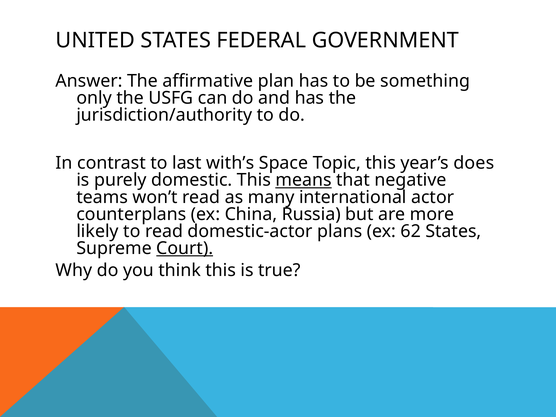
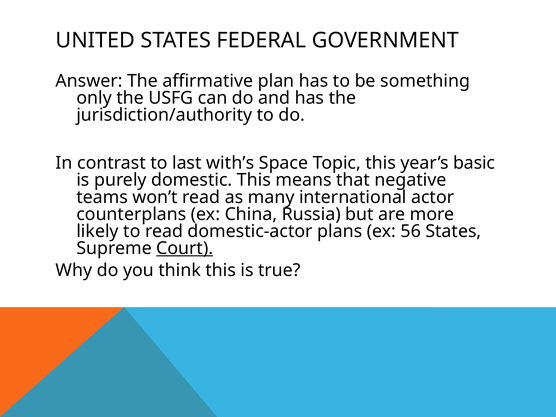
does: does -> basic
means underline: present -> none
62: 62 -> 56
